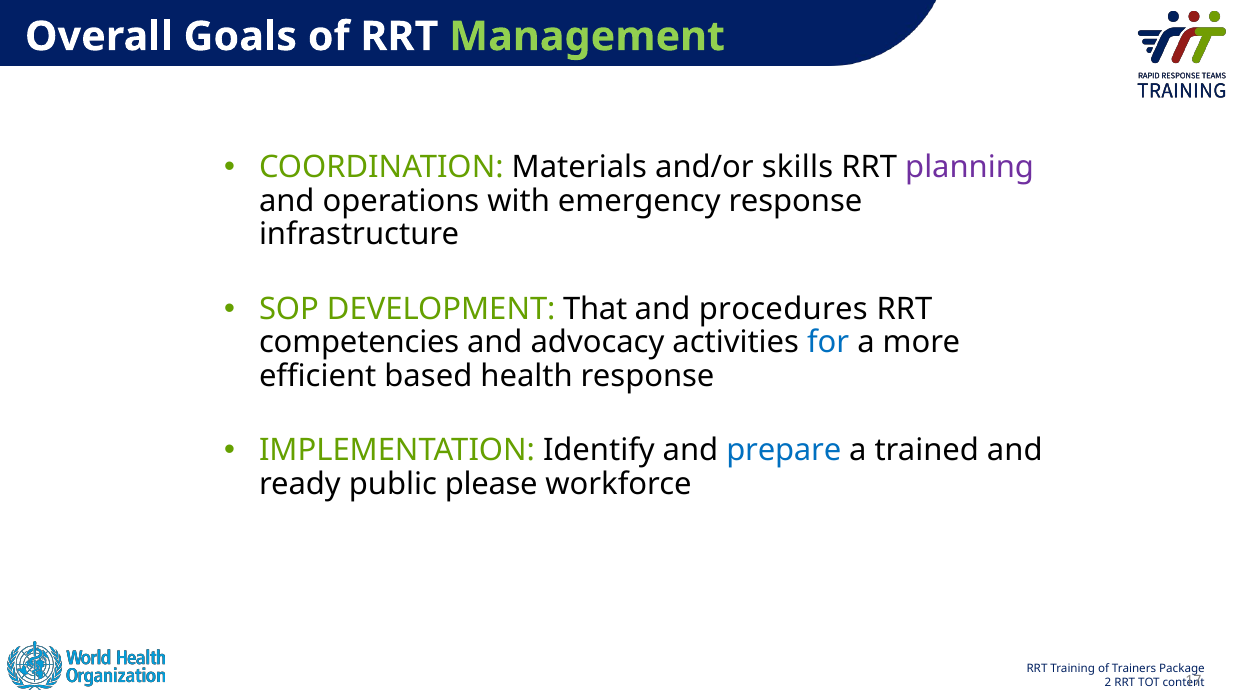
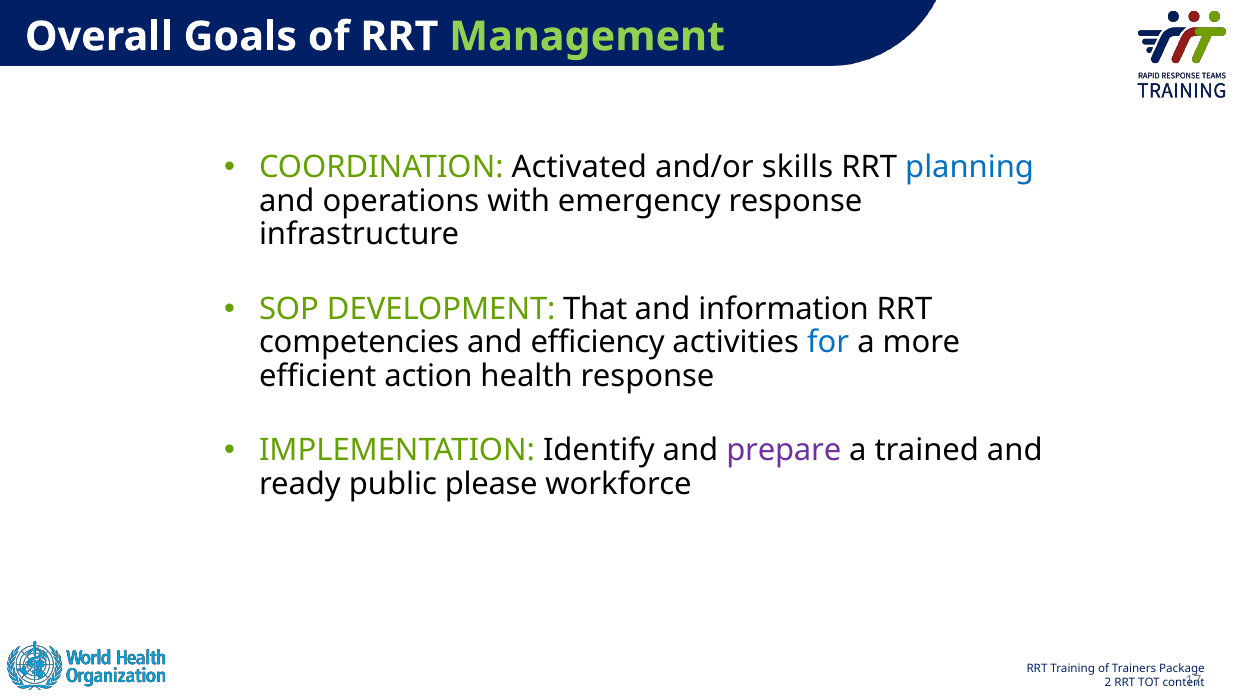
Materials: Materials -> Activated
planning colour: purple -> blue
procedures: procedures -> information
advocacy: advocacy -> efficiency
based: based -> action
prepare colour: blue -> purple
